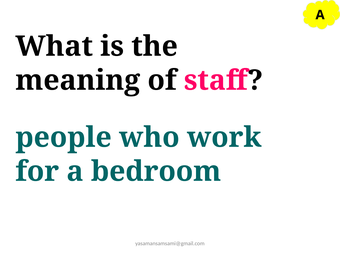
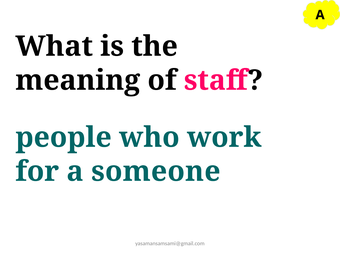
bedroom: bedroom -> someone
